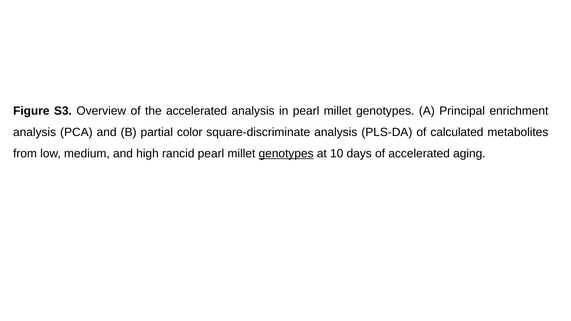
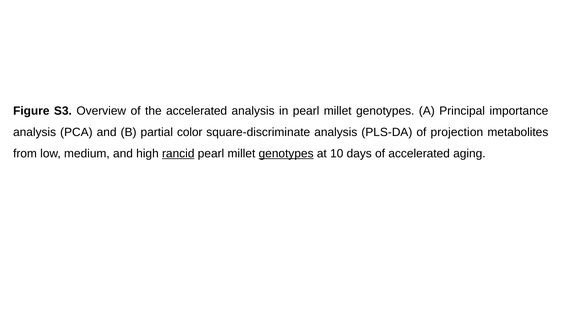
enrichment: enrichment -> importance
calculated: calculated -> projection
rancid underline: none -> present
